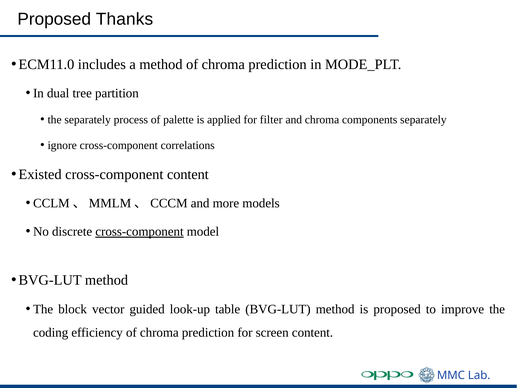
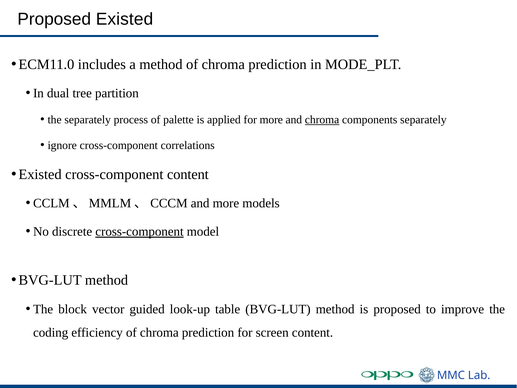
Proposed Thanks: Thanks -> Existed
for filter: filter -> more
chroma at (322, 120) underline: none -> present
